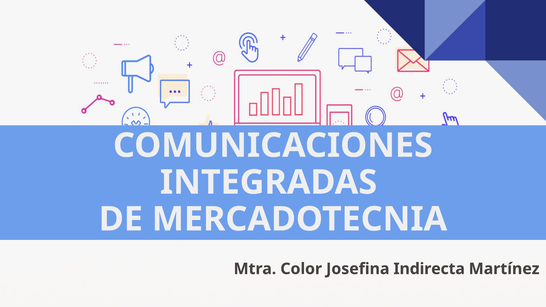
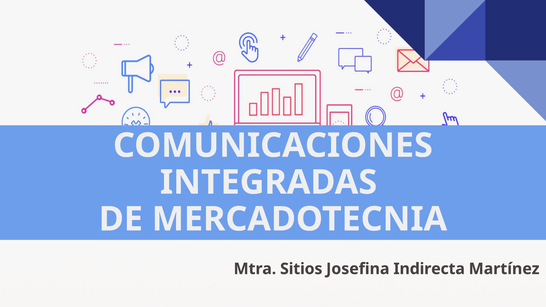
Color: Color -> Sitios
